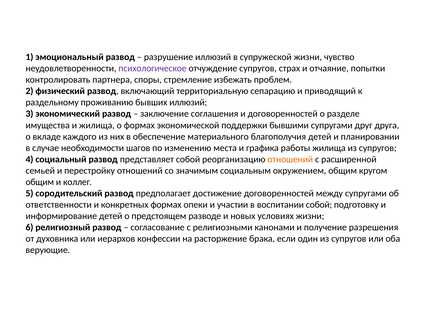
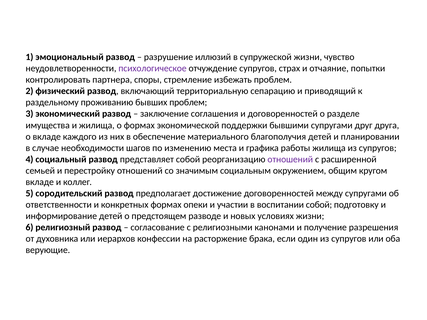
бывших иллюзий: иллюзий -> проблем
отношений at (290, 159) colour: orange -> purple
общим at (40, 182): общим -> вкладе
